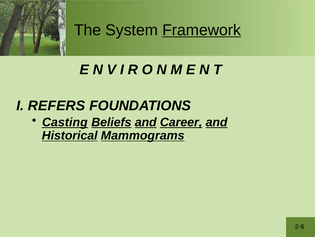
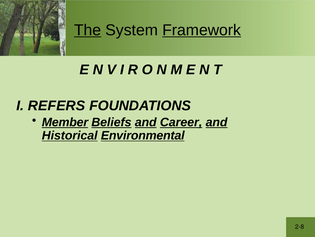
The underline: none -> present
Casting: Casting -> Member
Mammograms: Mammograms -> Environmental
